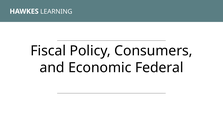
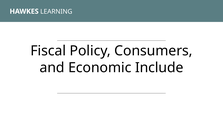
Federal: Federal -> Include
